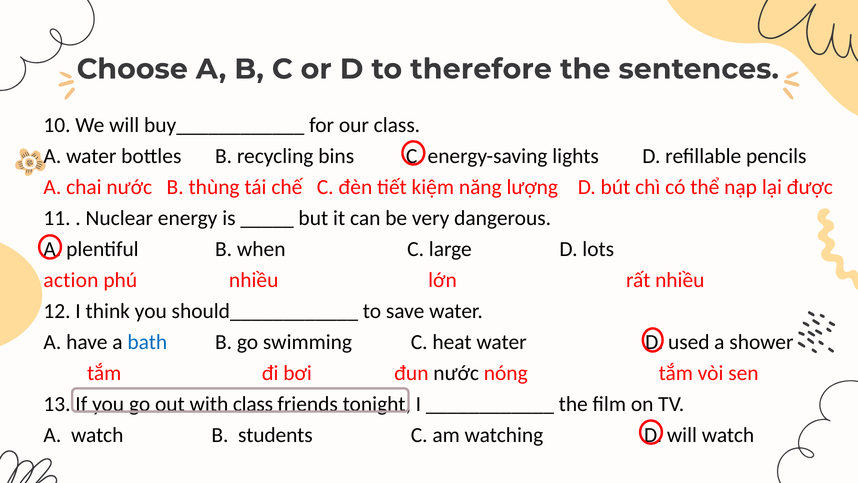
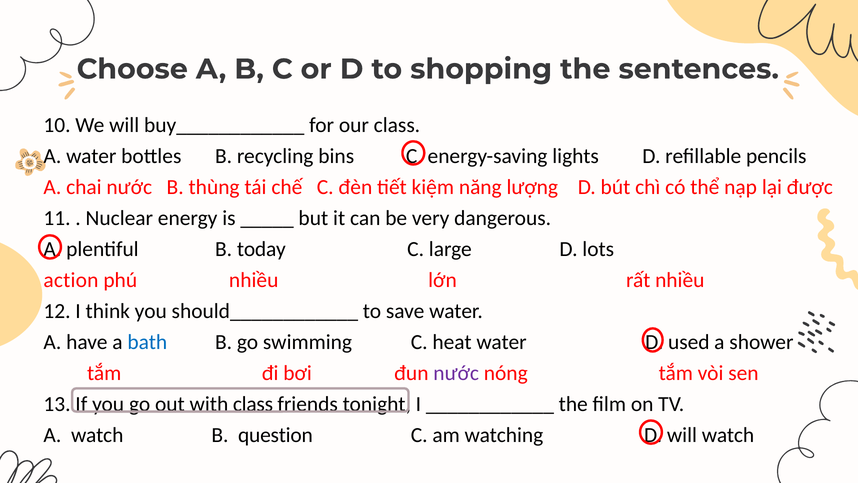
therefore: therefore -> shopping
when: when -> today
nước at (456, 373) colour: black -> purple
students: students -> question
